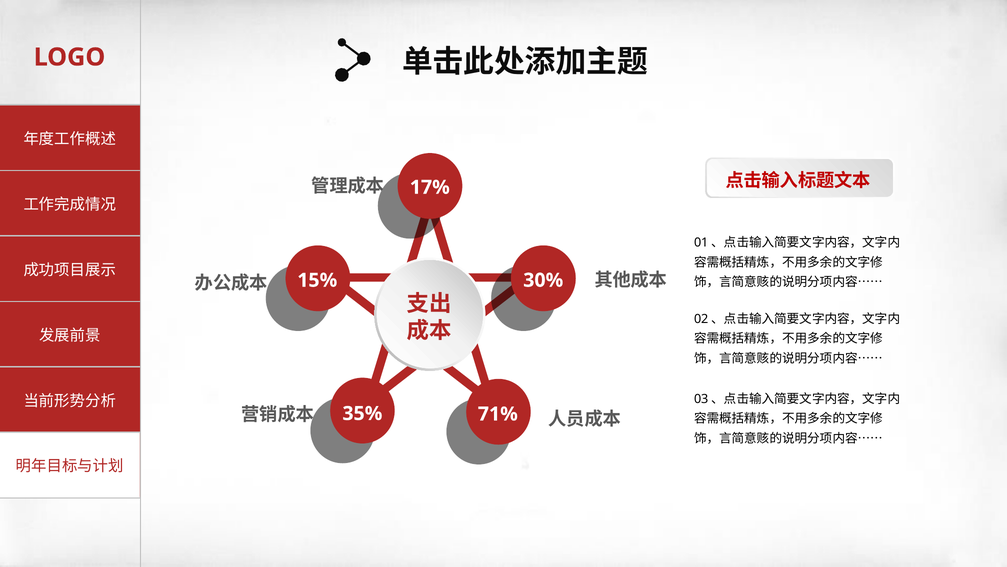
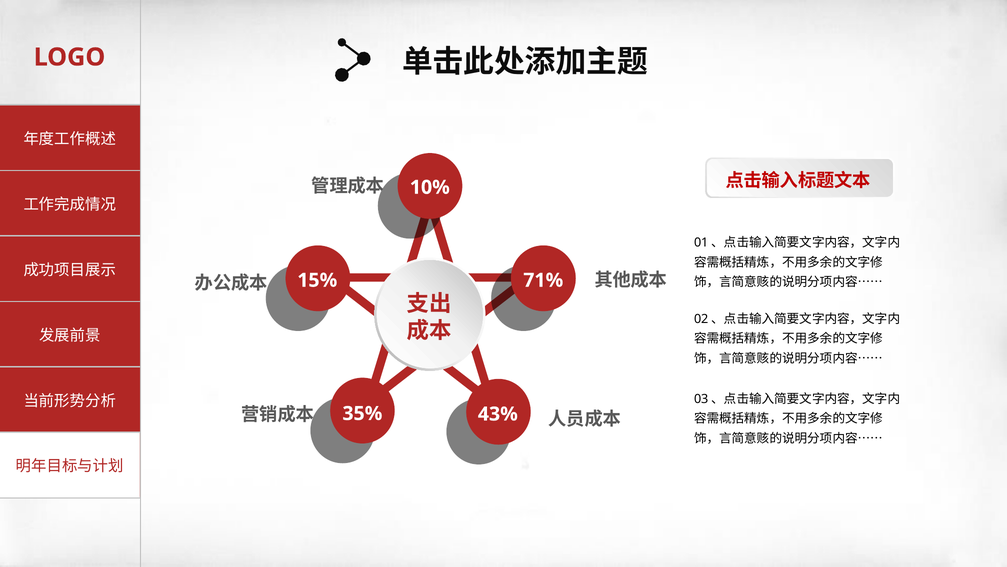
17%: 17% -> 10%
30%: 30% -> 71%
71%: 71% -> 43%
